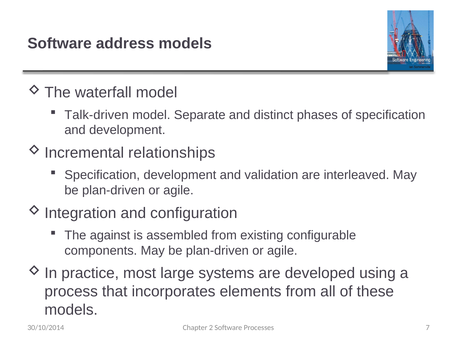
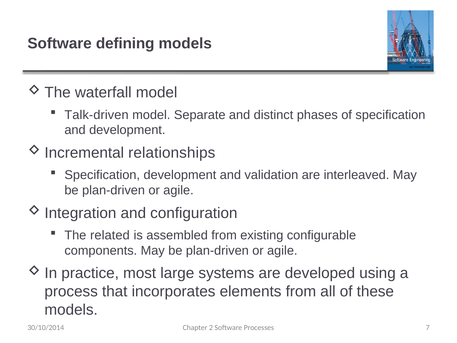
address: address -> defining
against: against -> related
